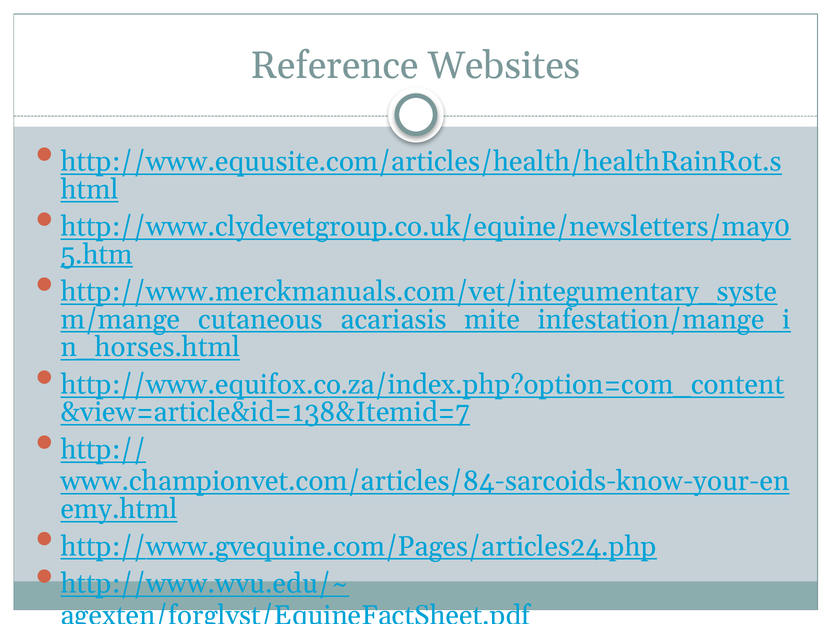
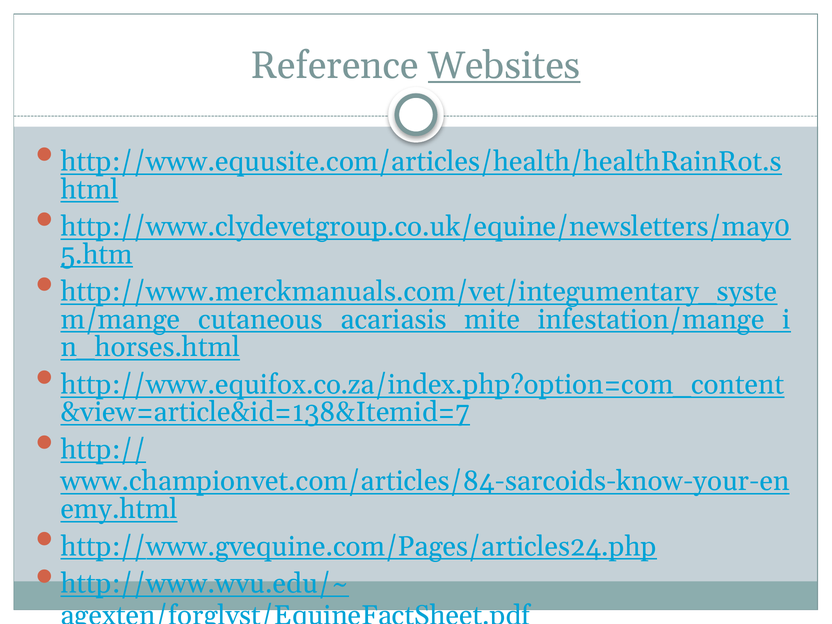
Websites underline: none -> present
